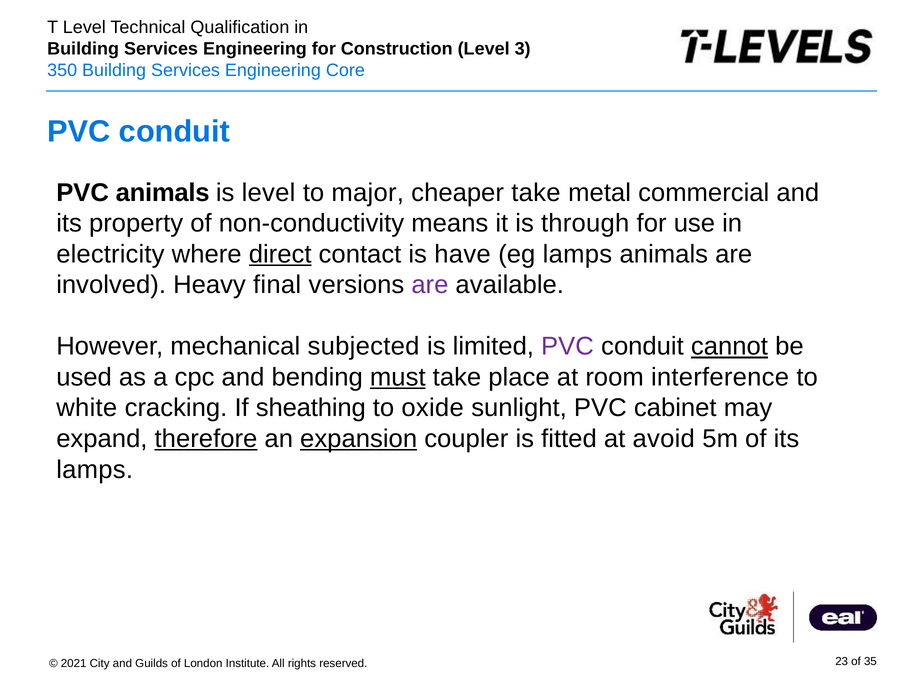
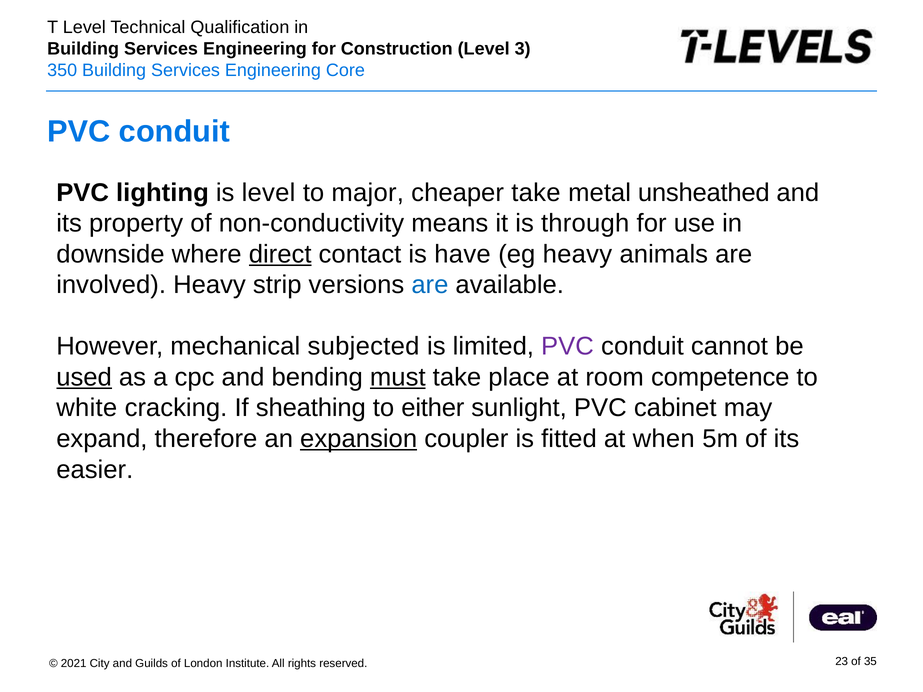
PVC animals: animals -> lighting
commercial: commercial -> unsheathed
electricity: electricity -> downside
eg lamps: lamps -> heavy
final: final -> strip
are at (430, 285) colour: purple -> blue
cannot underline: present -> none
used underline: none -> present
interference: interference -> competence
oxide: oxide -> either
therefore underline: present -> none
avoid: avoid -> when
lamps at (95, 470): lamps -> easier
